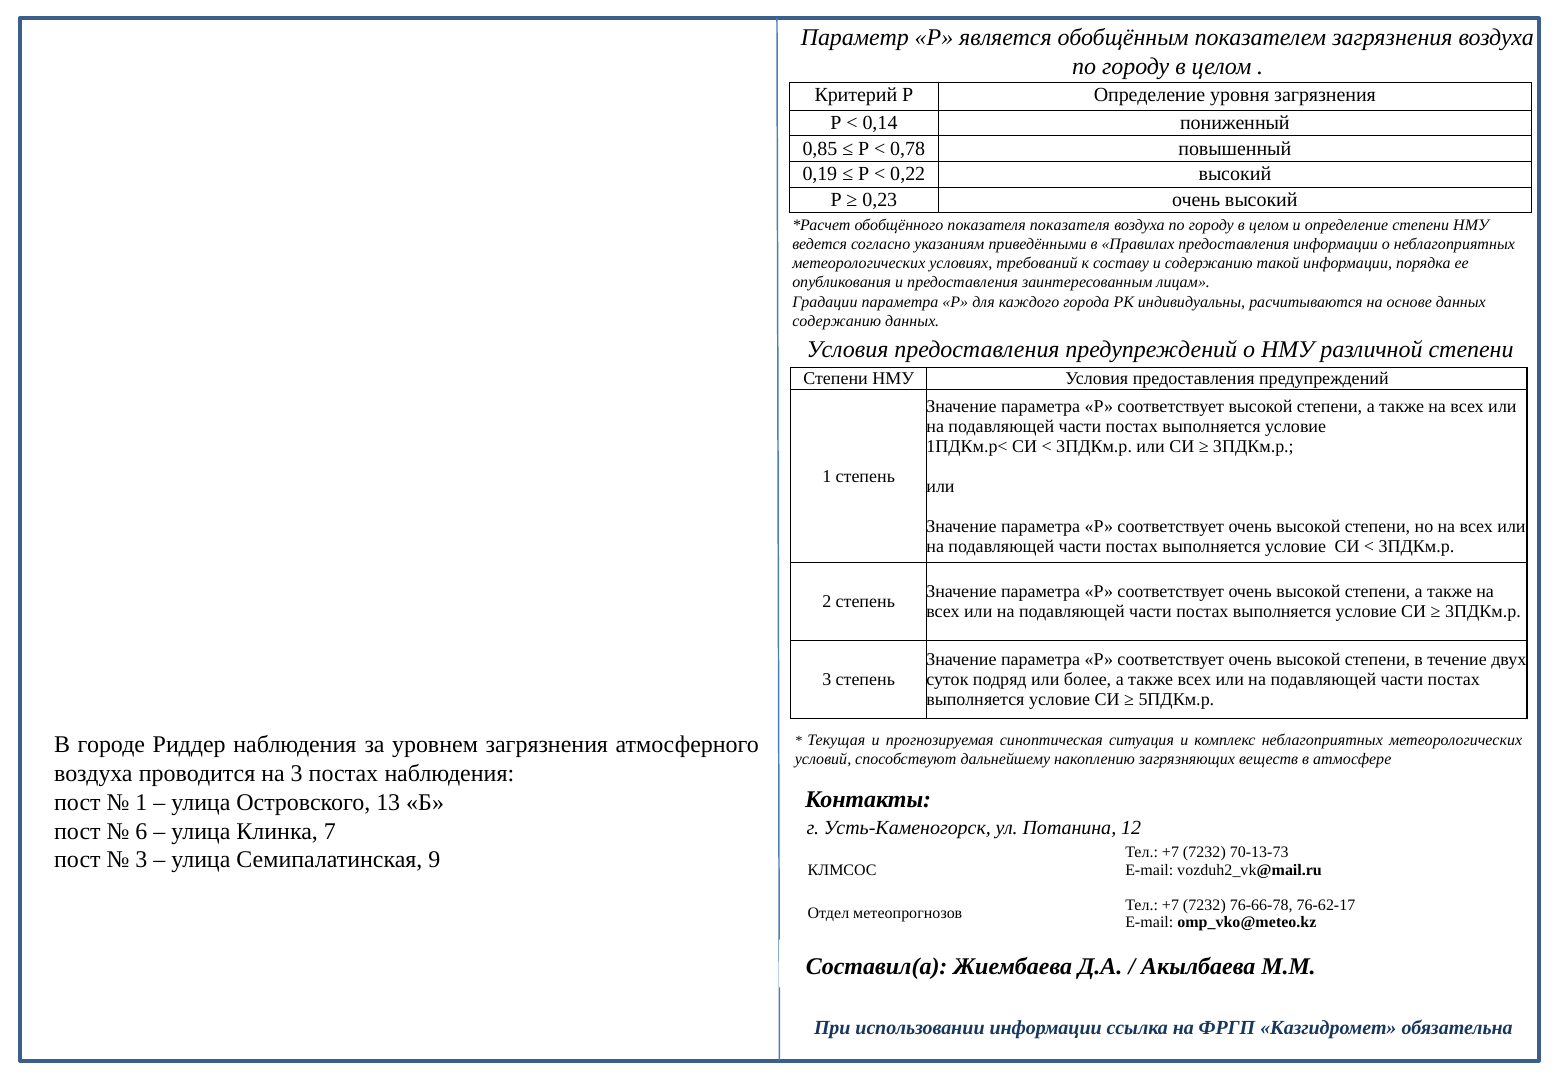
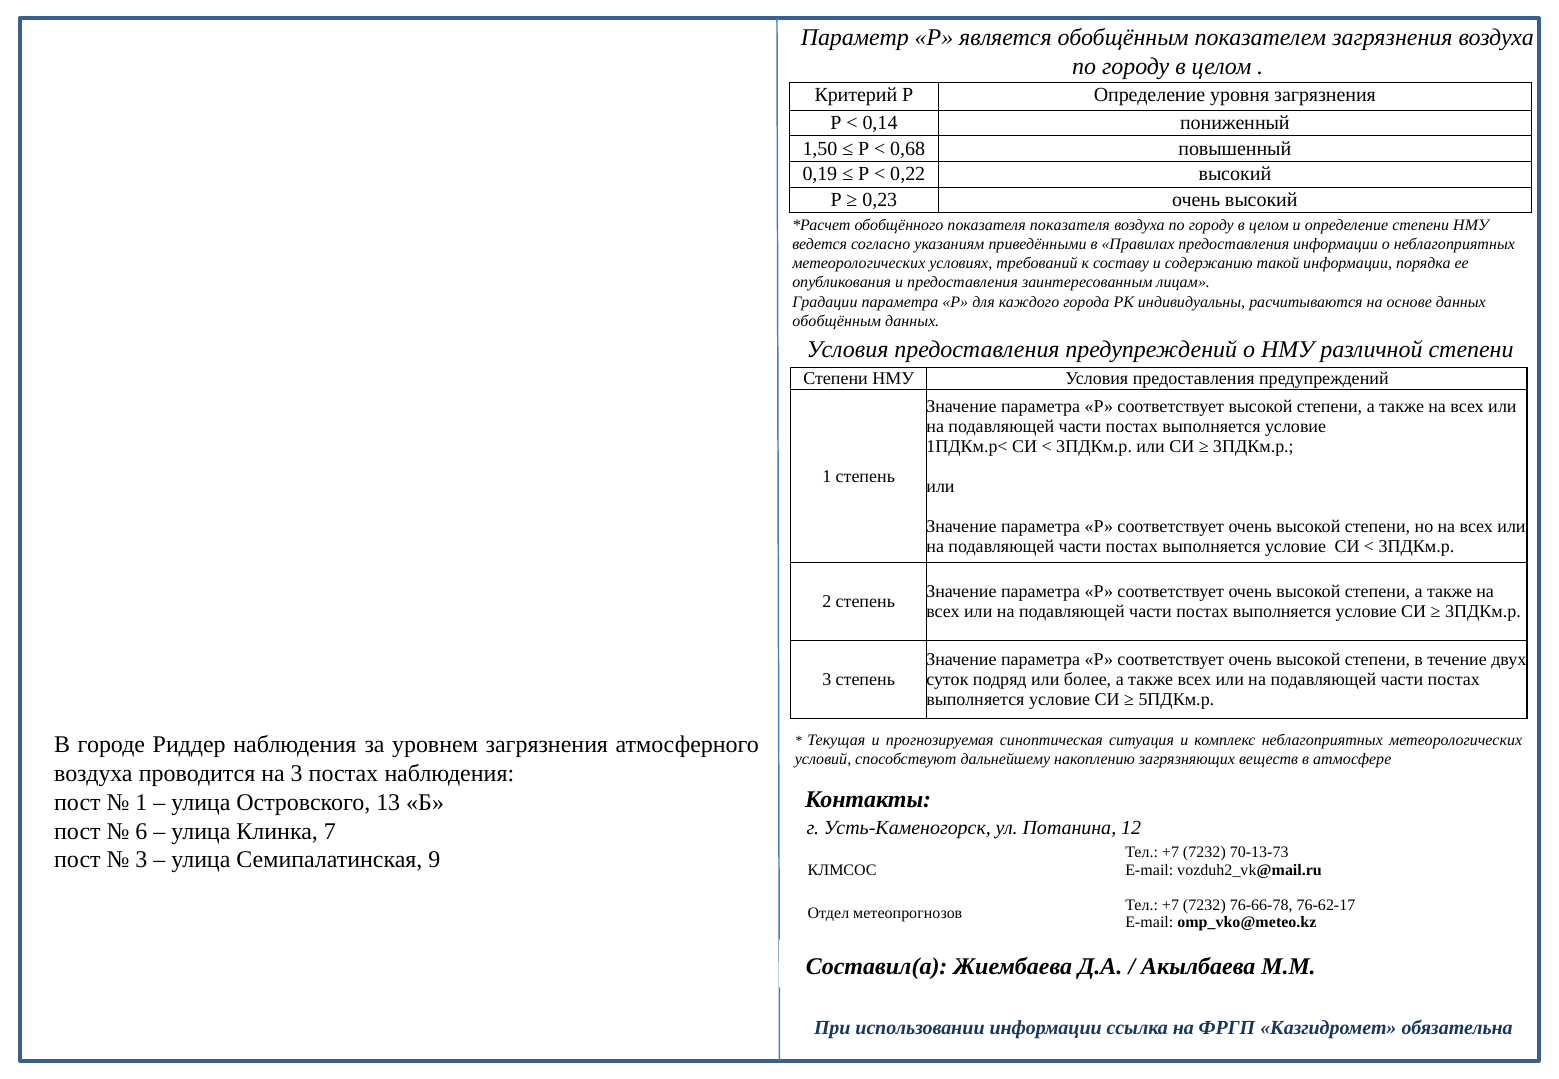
0,85: 0,85 -> 1,50
0,78: 0,78 -> 0,68
содержанию at (837, 321): содержанию -> обобщённым
